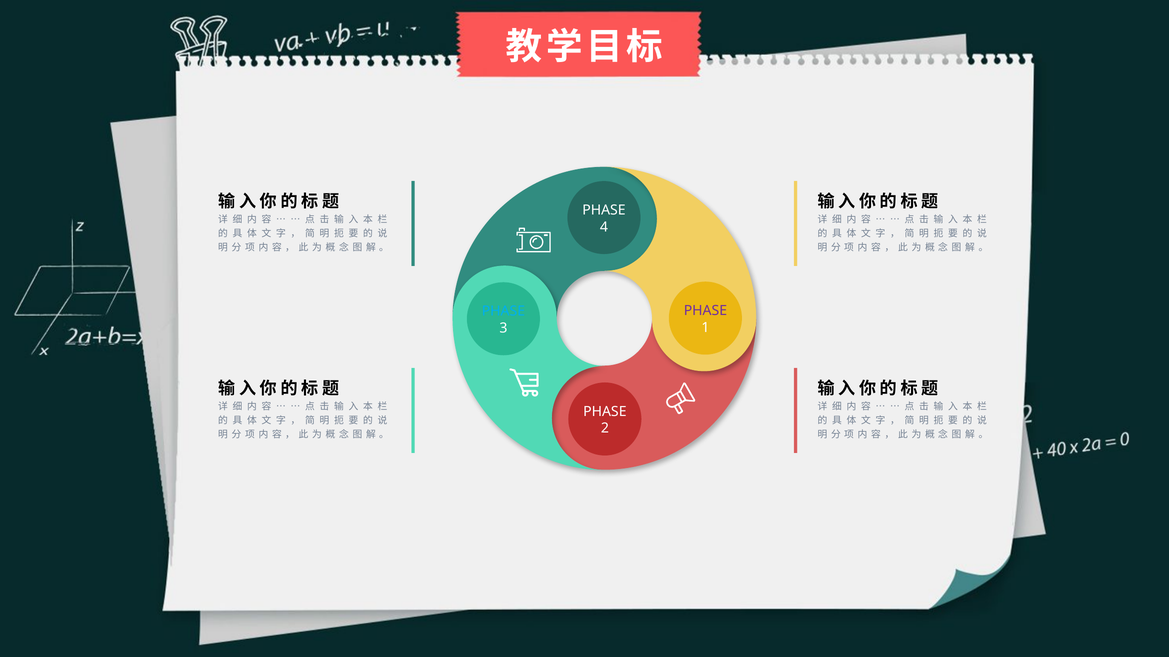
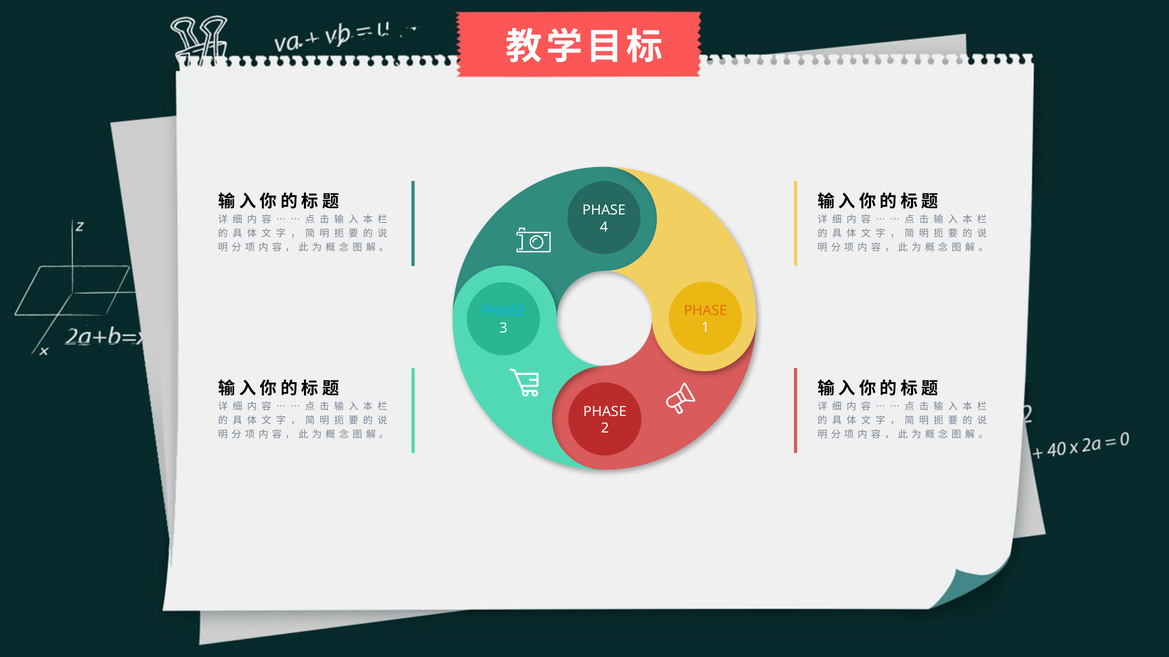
PHASE at (705, 311) colour: purple -> orange
